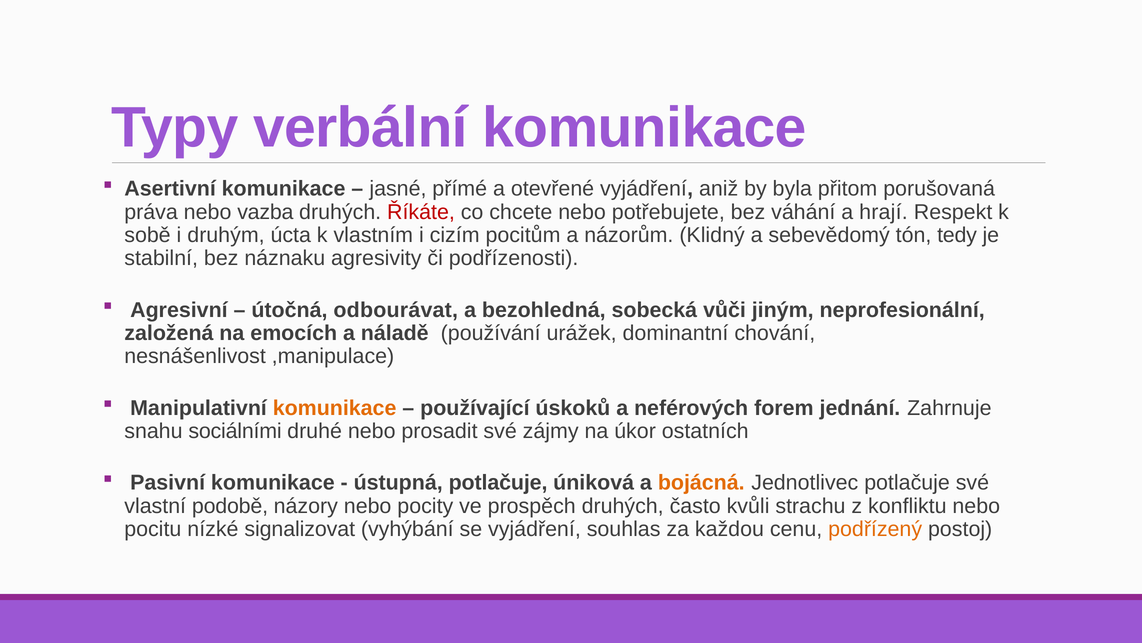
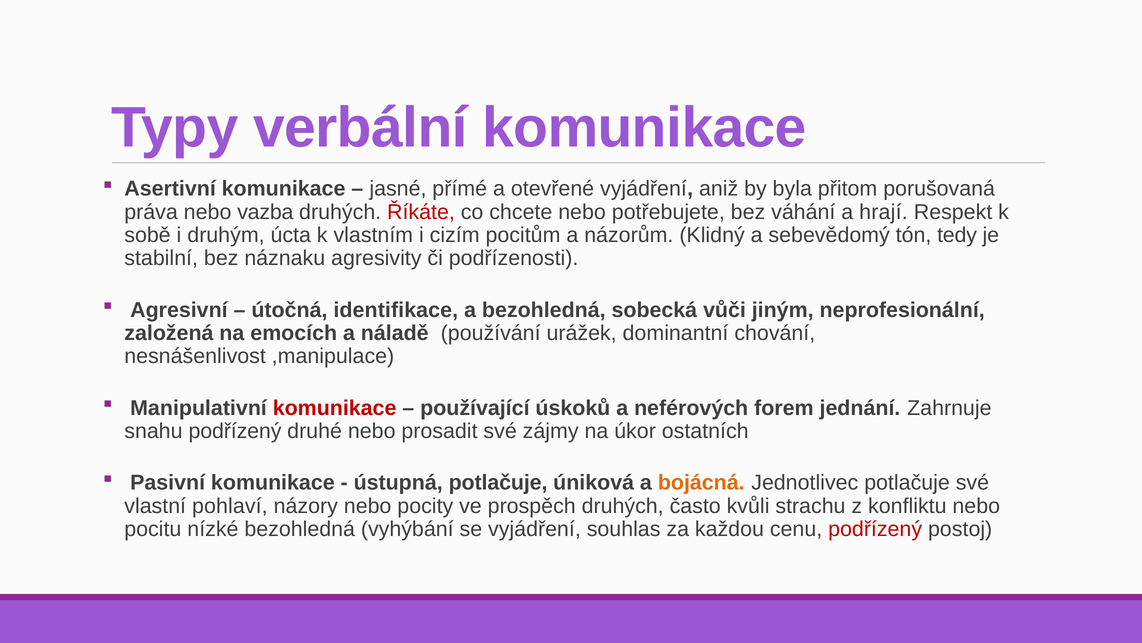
odbourávat: odbourávat -> identifikace
komunikace at (335, 408) colour: orange -> red
snahu sociálními: sociálními -> podřízený
podobě: podobě -> pohlaví
nízké signalizovat: signalizovat -> bezohledná
podřízený at (875, 529) colour: orange -> red
